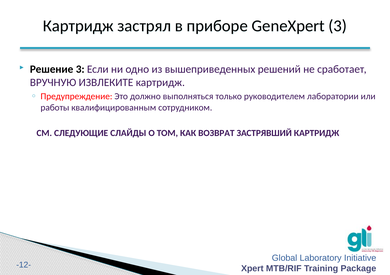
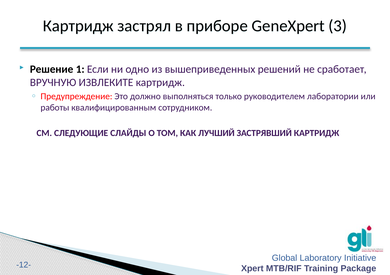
Решение 3: 3 -> 1
ВОЗВРАТ: ВОЗВРАТ -> ЛУЧШИЙ
